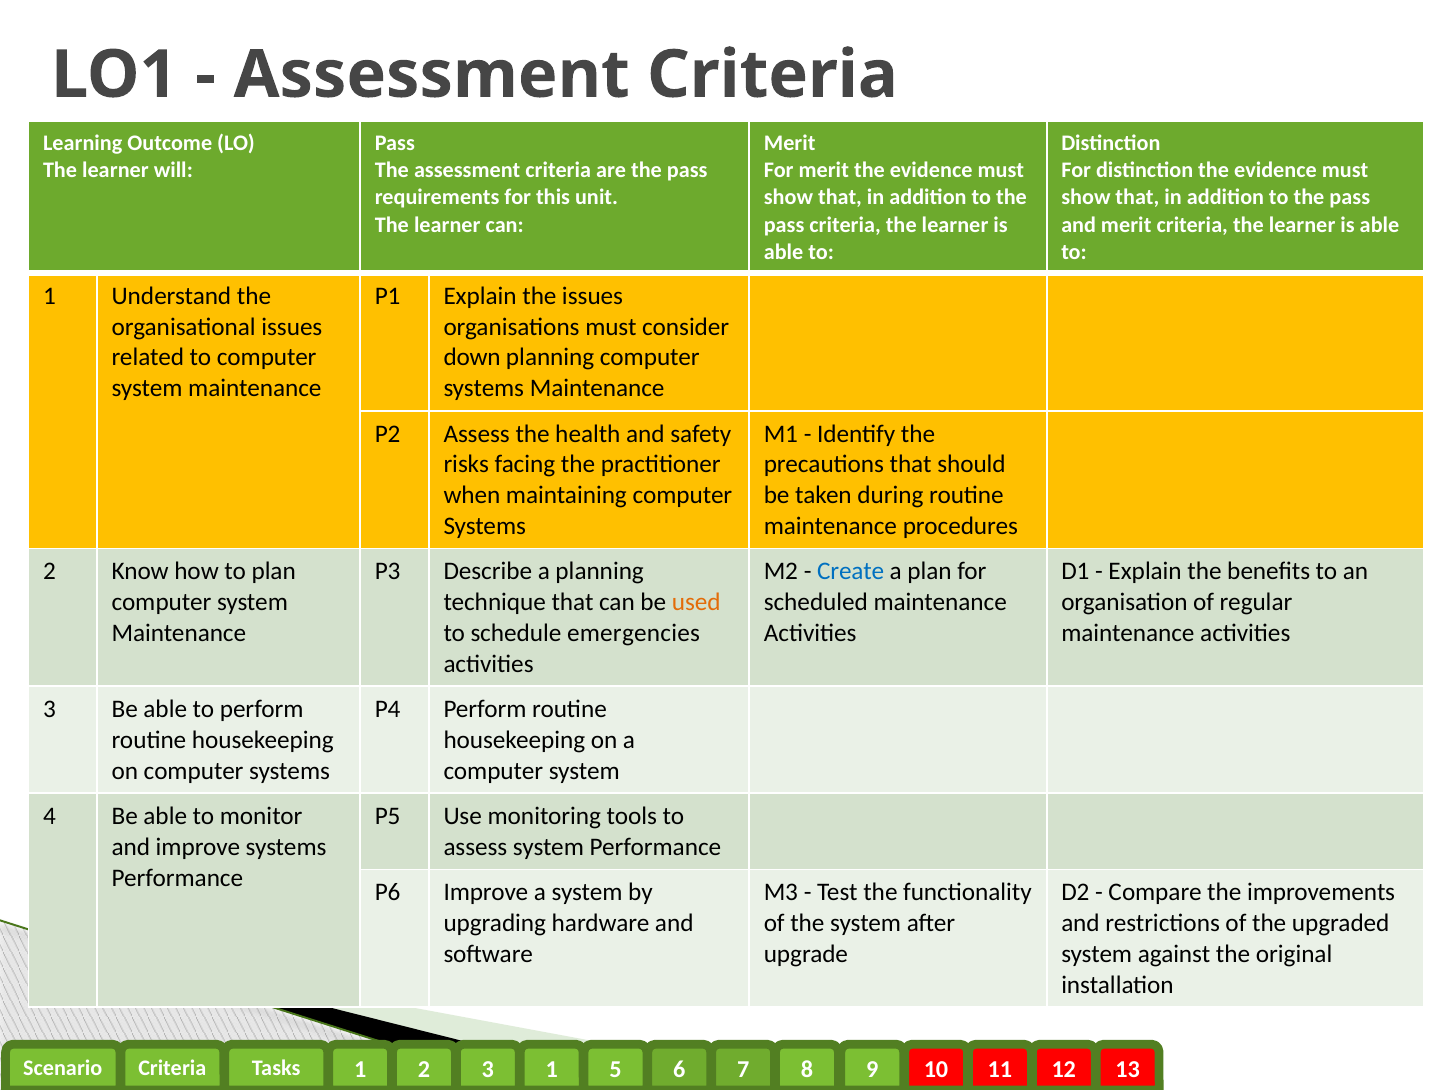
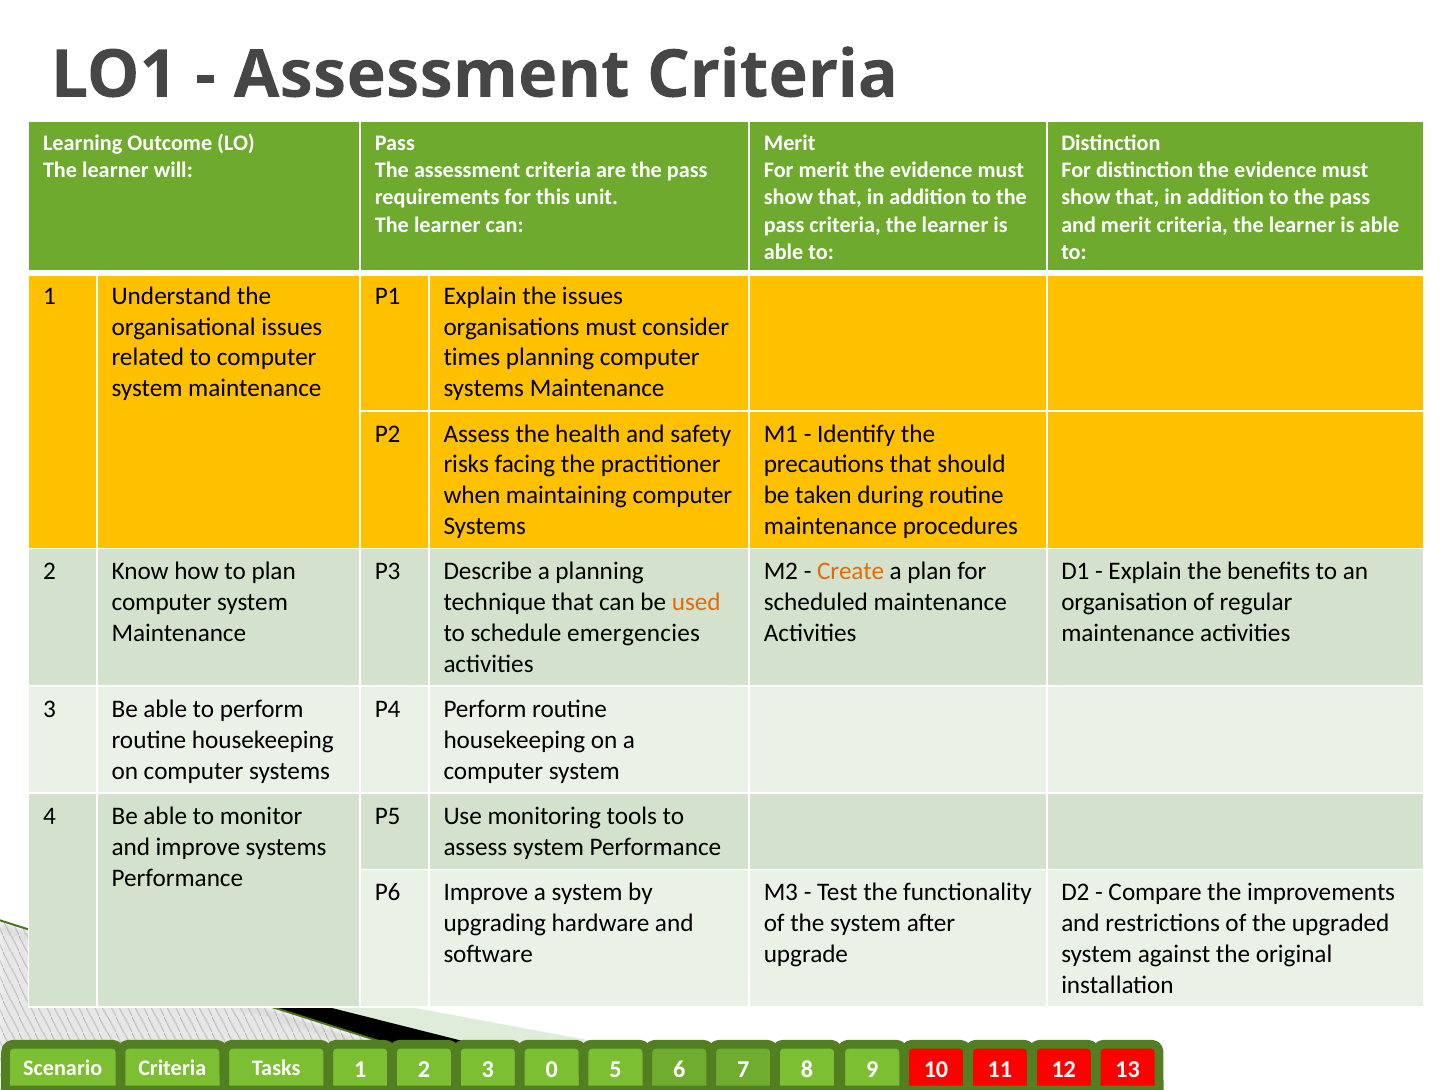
down: down -> times
Create colour: blue -> orange
3 1: 1 -> 0
